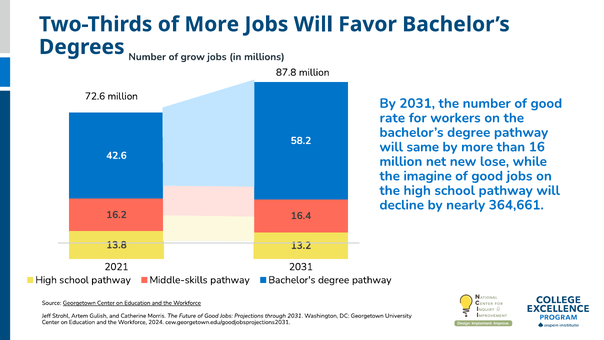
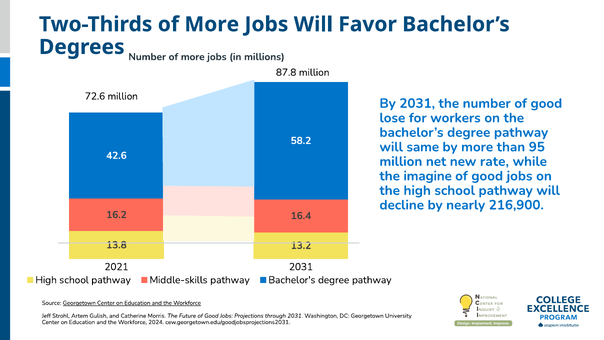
Number of grow: grow -> more
rate: rate -> lose
16: 16 -> 95
lose: lose -> rate
364,661: 364,661 -> 216,900
